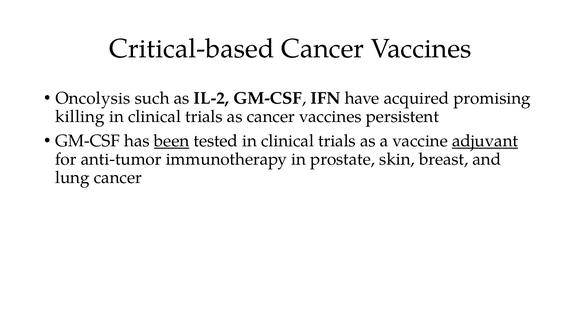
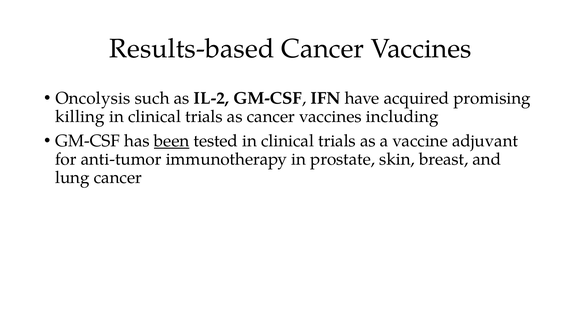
Critical-based: Critical-based -> Results-based
persistent: persistent -> including
adjuvant underline: present -> none
